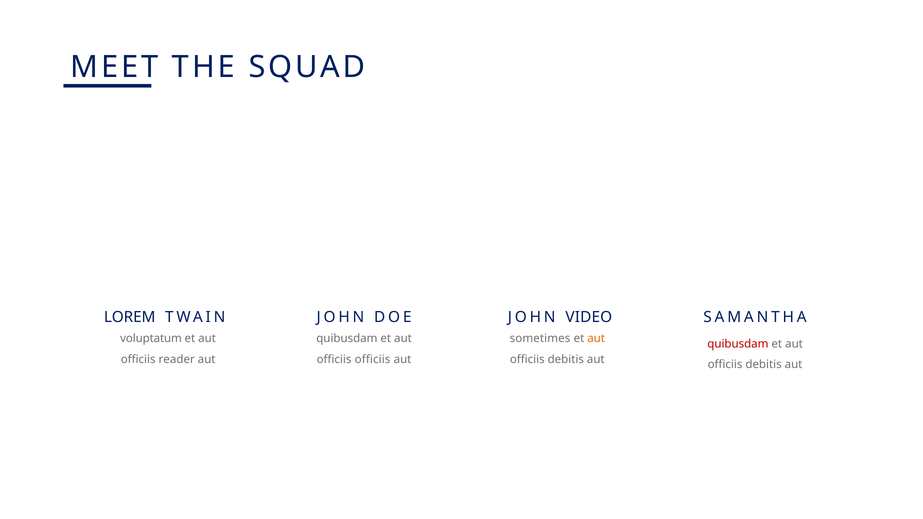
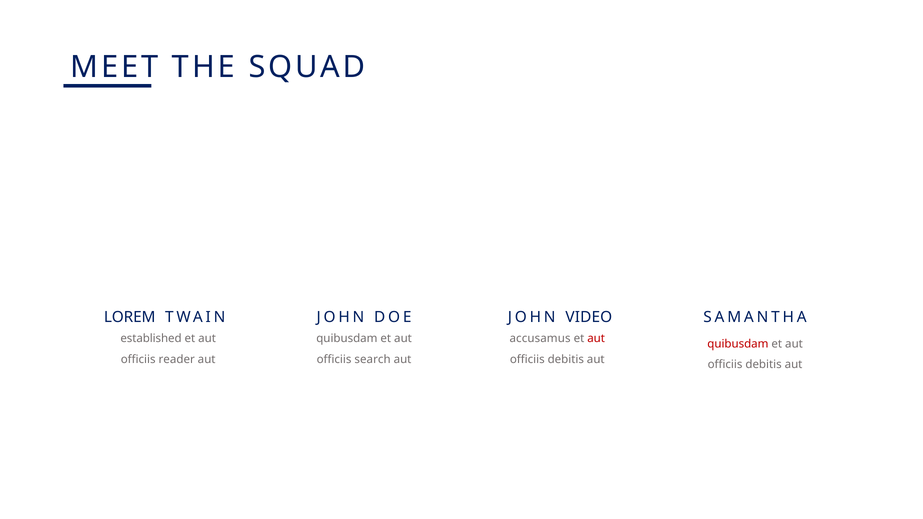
voluptatum: voluptatum -> established
sometimes: sometimes -> accusamus
aut at (596, 339) colour: orange -> red
officiis officiis: officiis -> search
